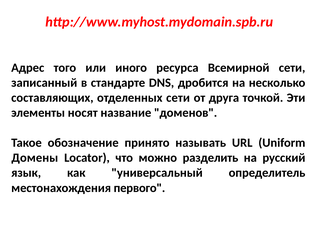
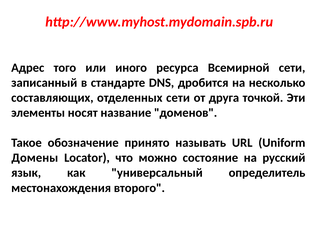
разделить: разделить -> состояние
первого: первого -> второго
